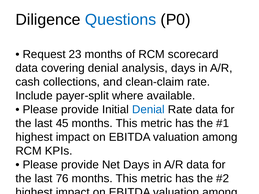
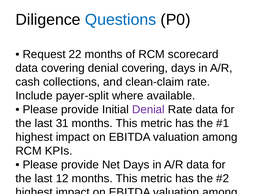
23: 23 -> 22
denial analysis: analysis -> covering
Denial at (148, 110) colour: blue -> purple
45: 45 -> 31
76: 76 -> 12
